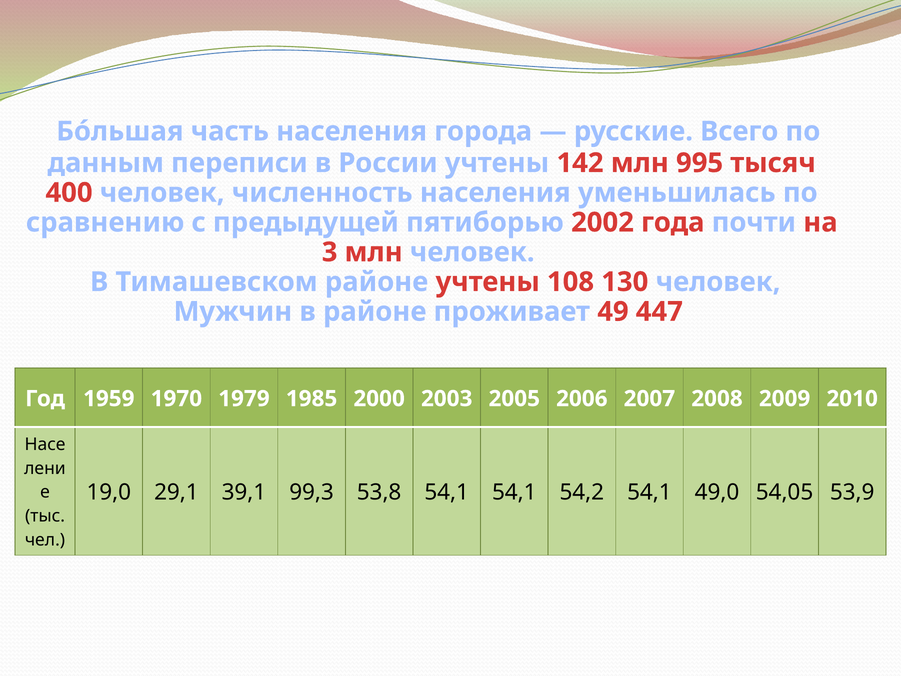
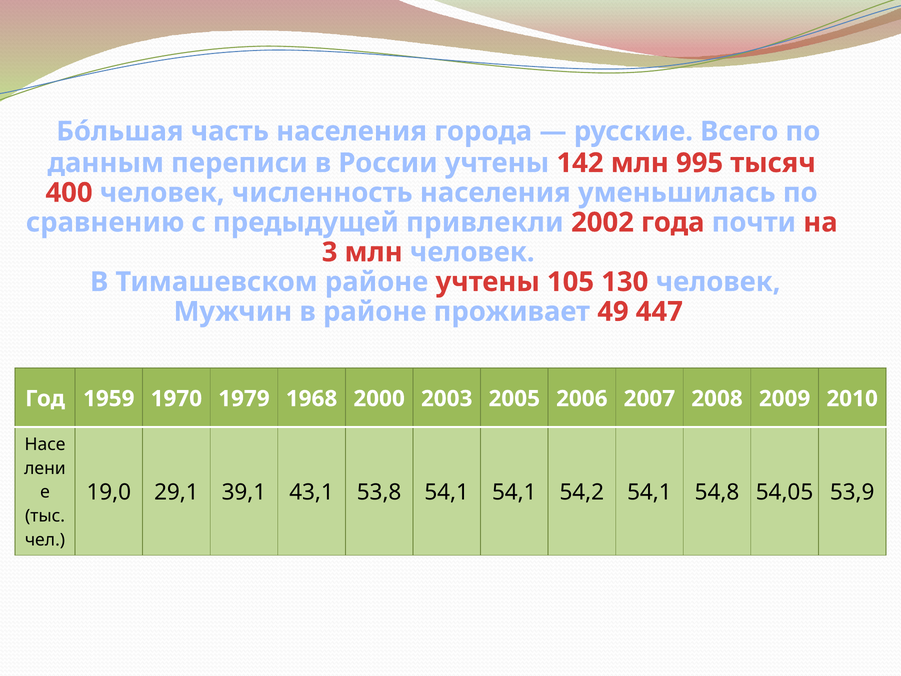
пятиборью: пятиборью -> привлекли
108: 108 -> 105
1985: 1985 -> 1968
99,3: 99,3 -> 43,1
49,0: 49,0 -> 54,8
